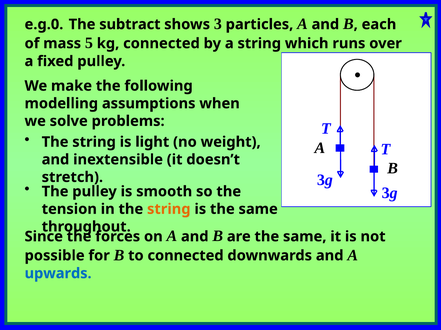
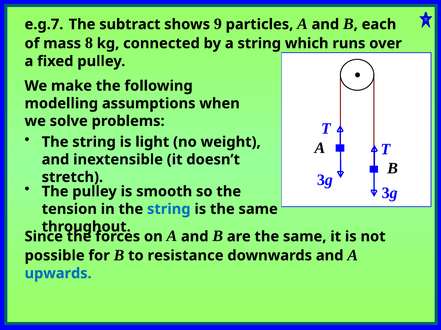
e.g.0: e.g.0 -> e.g.7
3: 3 -> 9
5: 5 -> 8
string at (169, 210) colour: orange -> blue
to connected: connected -> resistance
